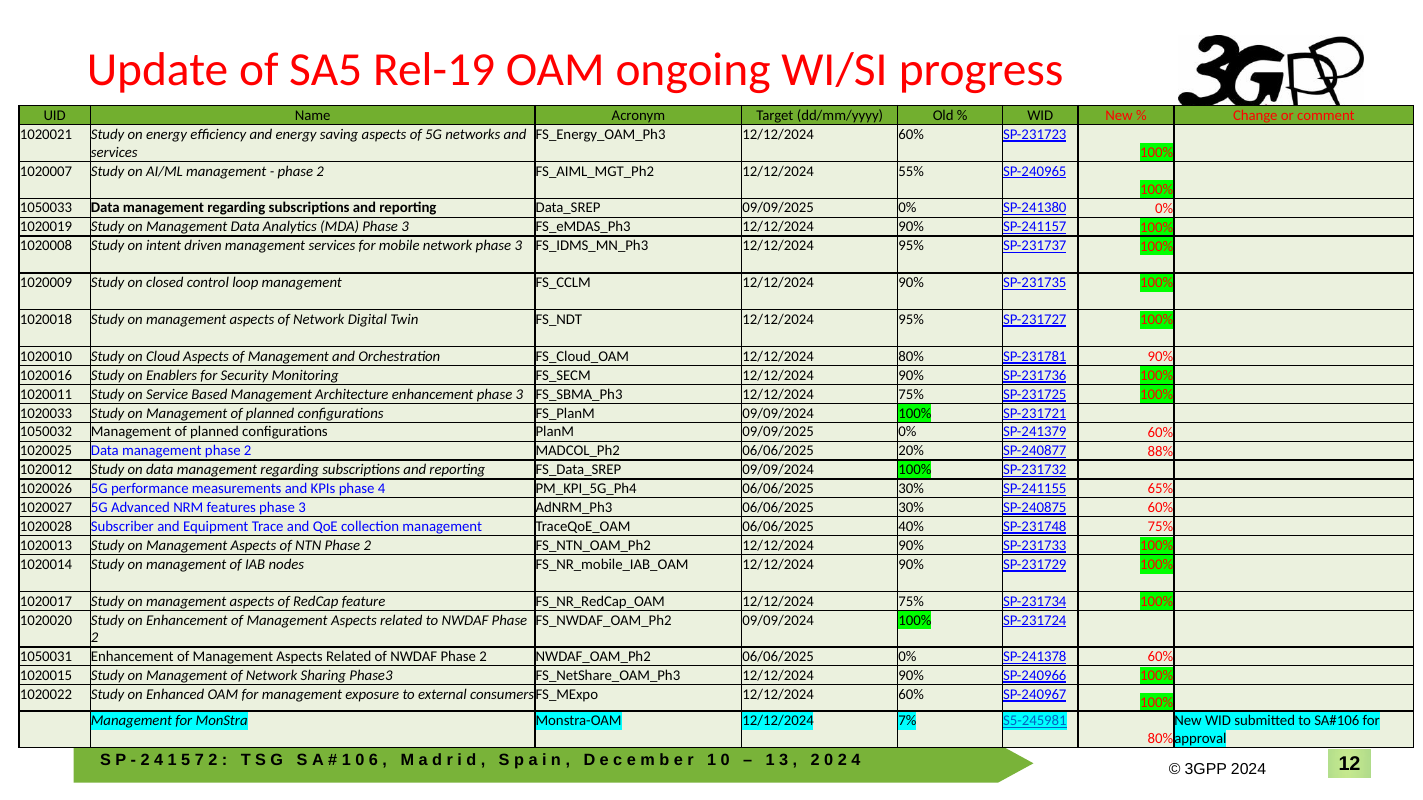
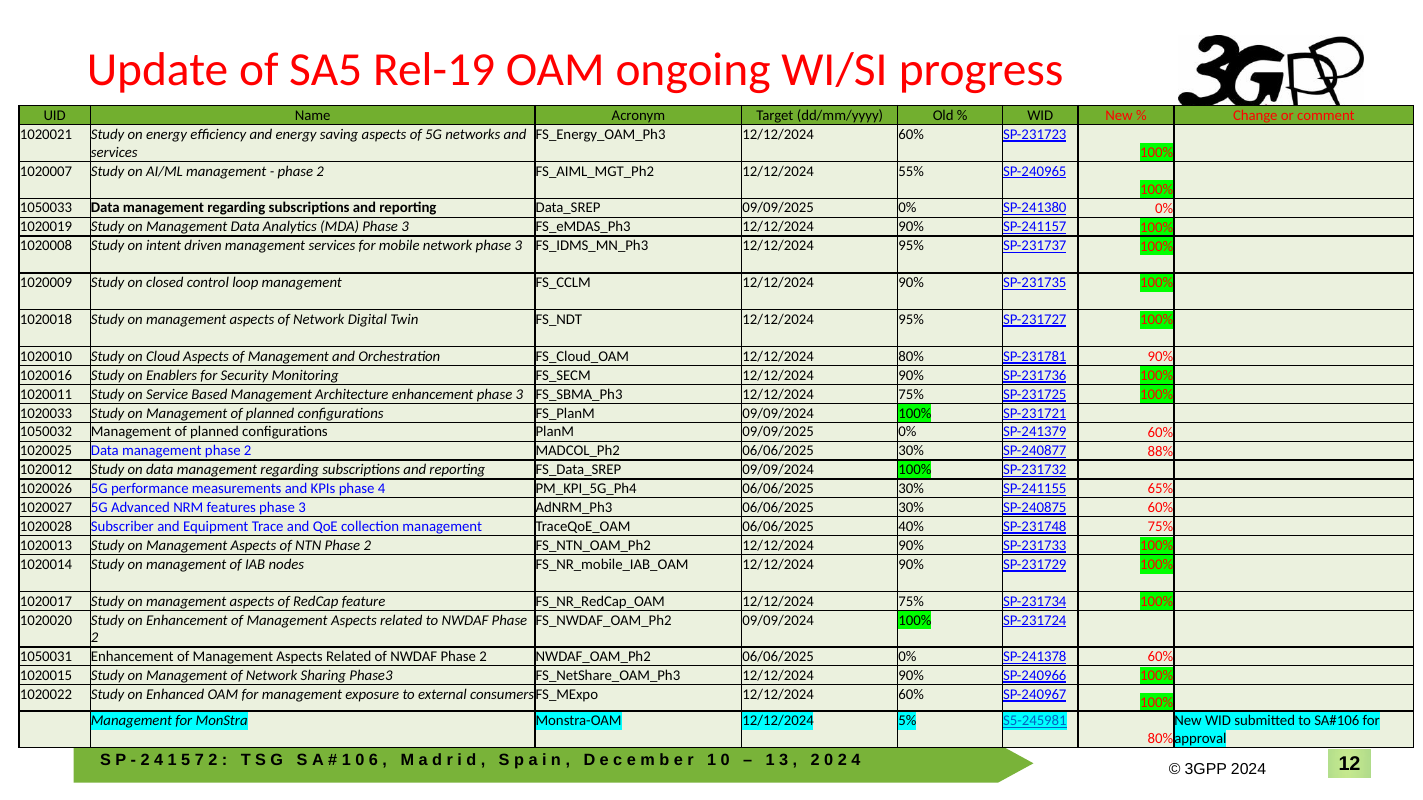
20% at (911, 451): 20% -> 30%
7%: 7% -> 5%
